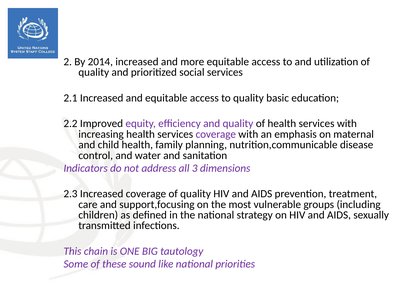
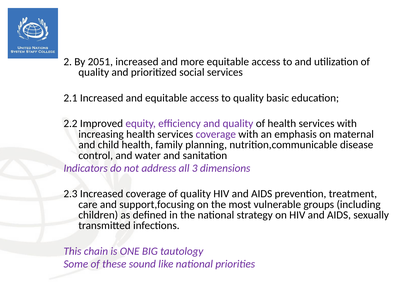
2014: 2014 -> 2051
